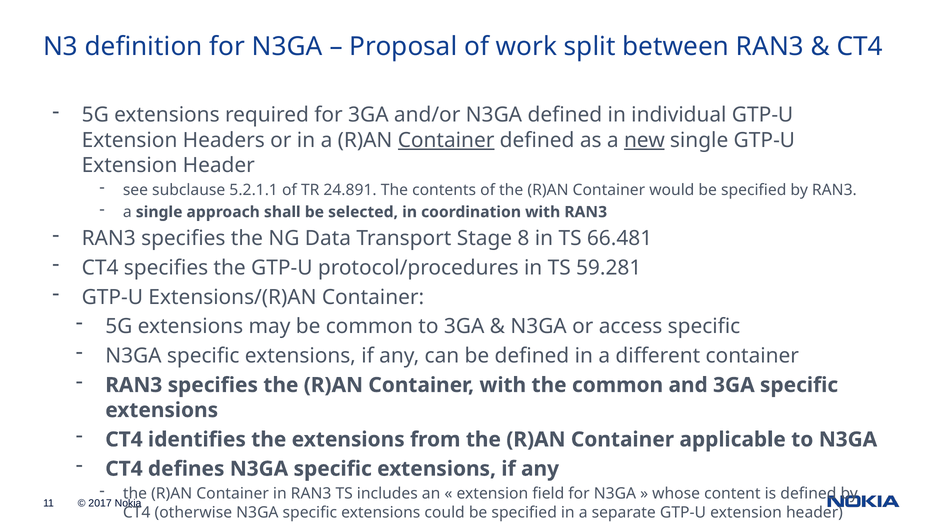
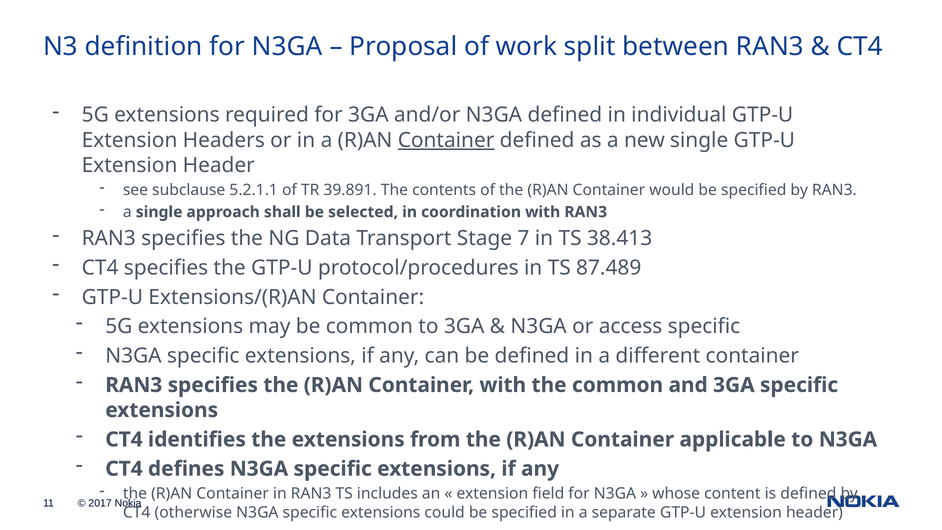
new underline: present -> none
24.891: 24.891 -> 39.891
8: 8 -> 7
66.481: 66.481 -> 38.413
59.281: 59.281 -> 87.489
